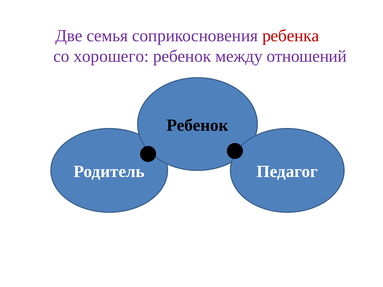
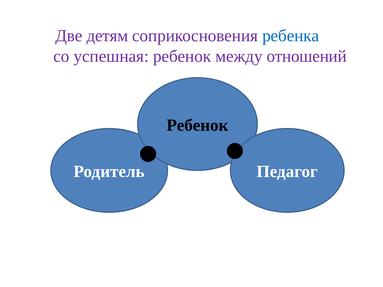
семья: семья -> детям
ребенка colour: red -> blue
хорошего: хорошего -> успешная
